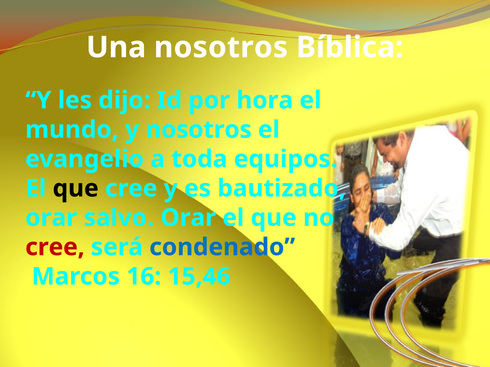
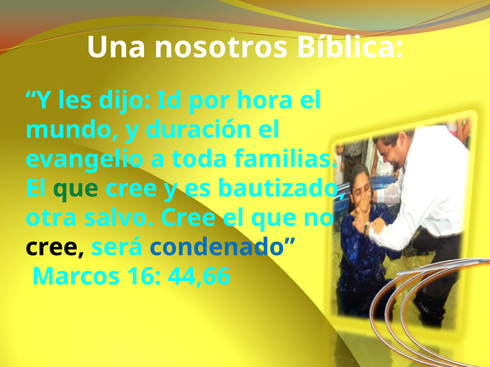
y nosotros: nosotros -> duración
equipos: equipos -> familias
que at (76, 189) colour: black -> green
orar at (51, 218): orar -> otra
salvo Orar: Orar -> Cree
cree at (55, 247) colour: red -> black
15,46: 15,46 -> 44,66
